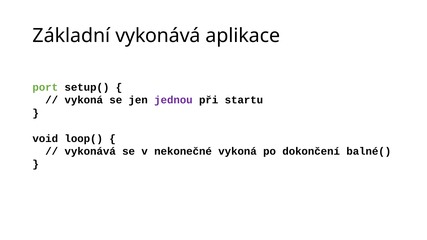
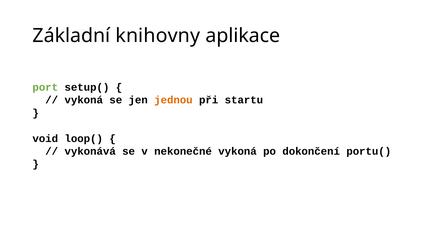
Základní vykonává: vykonává -> knihovny
jednou colour: purple -> orange
balné(: balné( -> portu(
